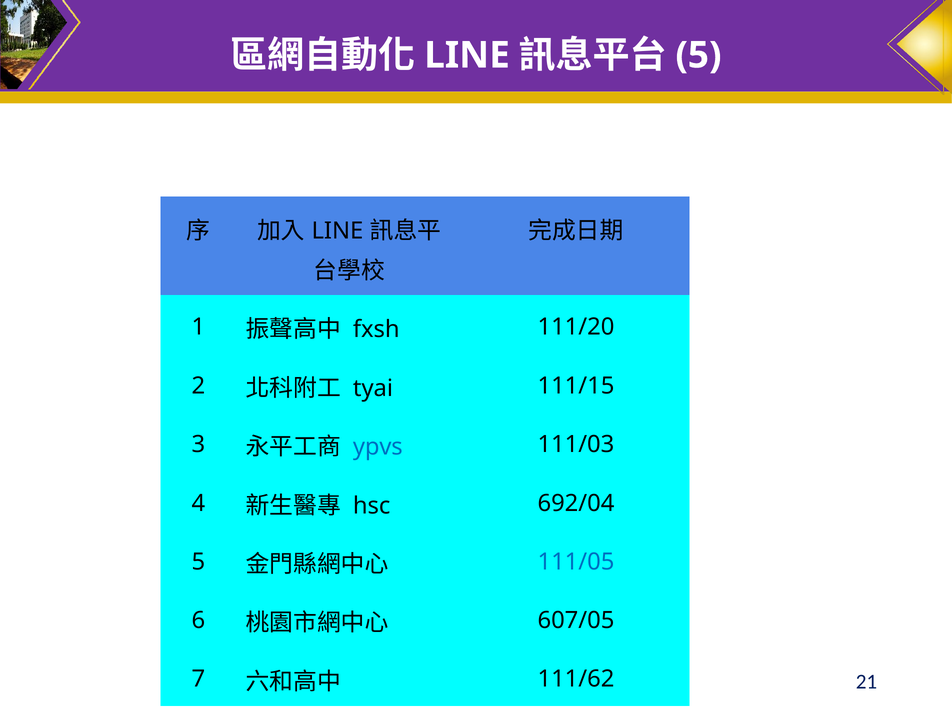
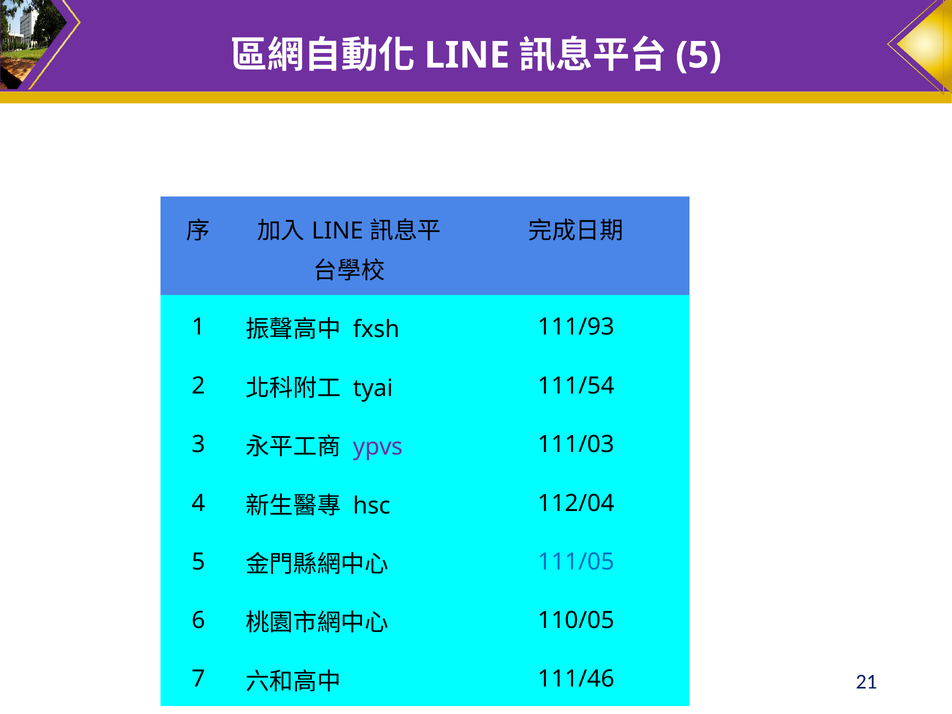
111/20: 111/20 -> 111/93
111/15: 111/15 -> 111/54
ypvs colour: blue -> purple
692/04: 692/04 -> 112/04
607/05: 607/05 -> 110/05
111/62: 111/62 -> 111/46
